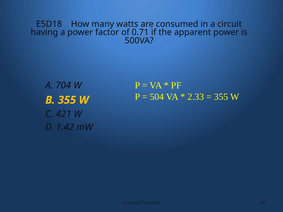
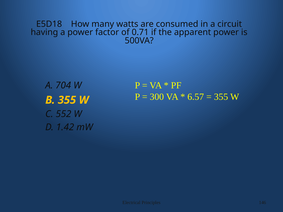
504: 504 -> 300
2.33: 2.33 -> 6.57
421: 421 -> 552
